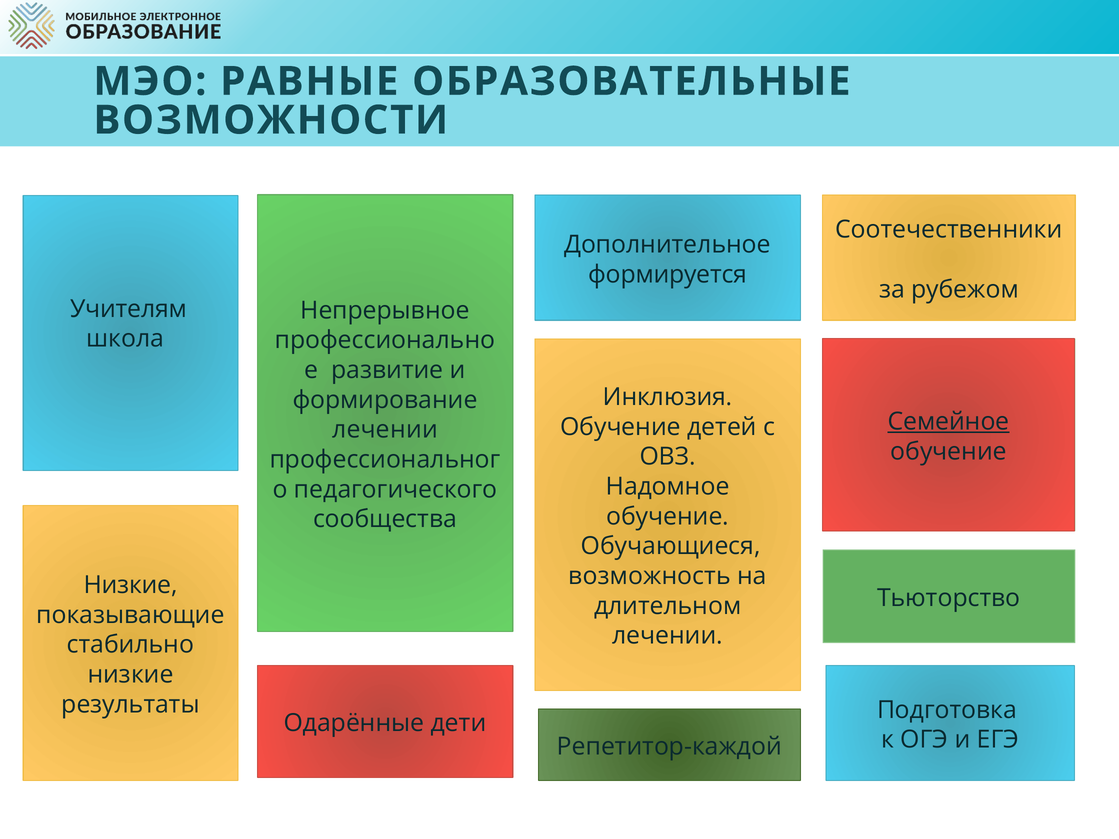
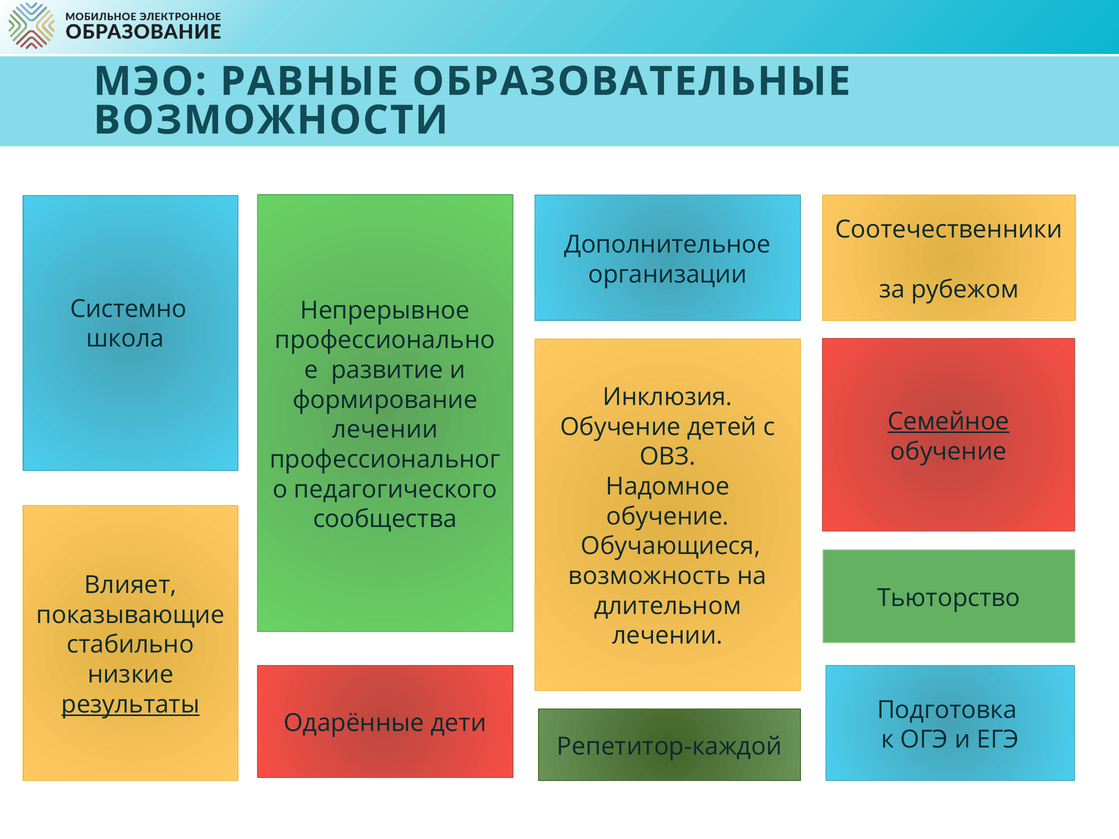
формируется: формируется -> организации
Учителям: Учителям -> Системно
Низкие at (131, 585): Низкие -> Влияет
результаты underline: none -> present
